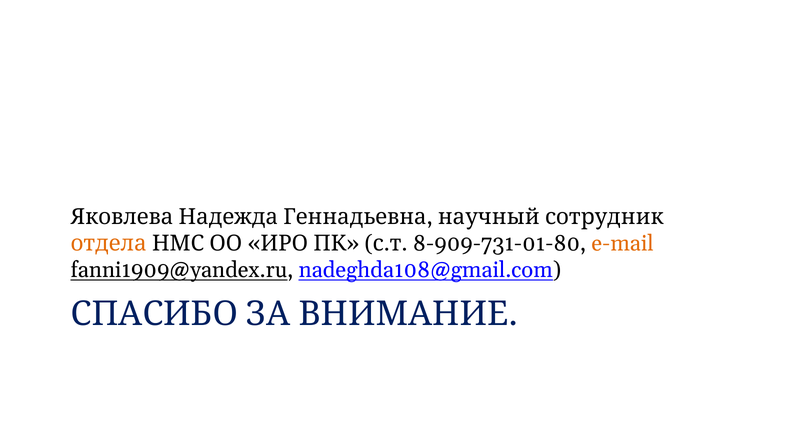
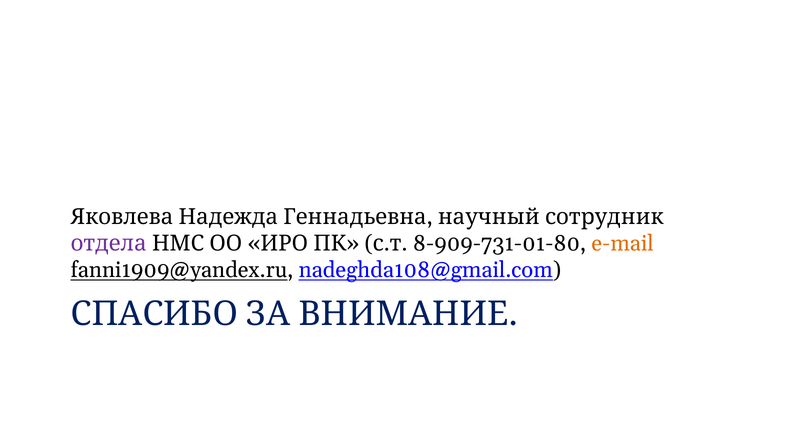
отдела colour: orange -> purple
